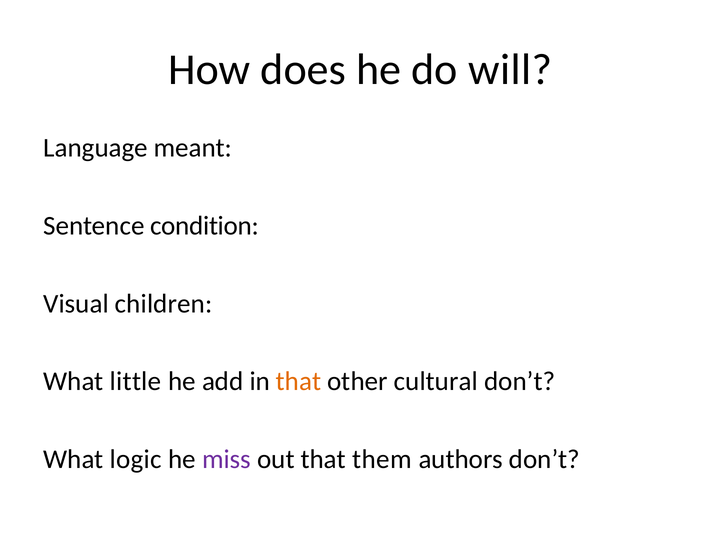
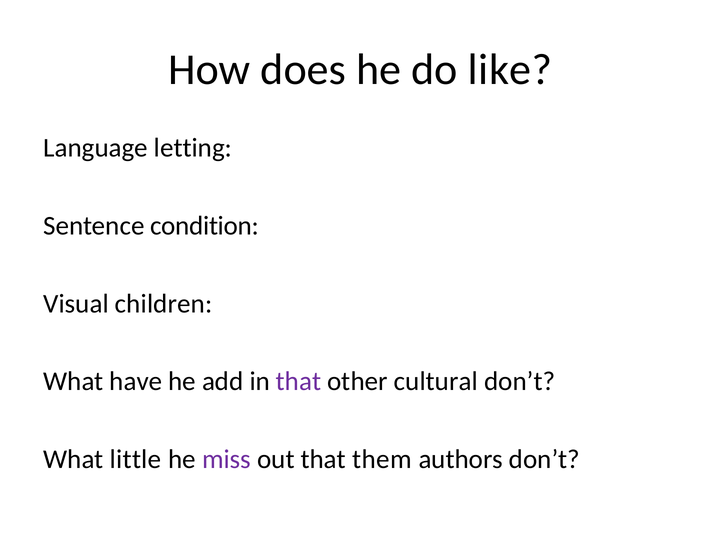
will: will -> like
meant: meant -> letting
little: little -> have
that at (299, 382) colour: orange -> purple
logic: logic -> little
